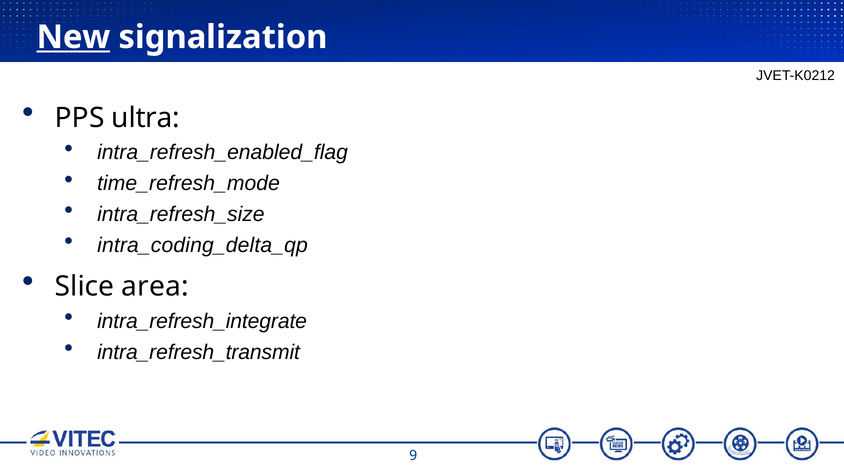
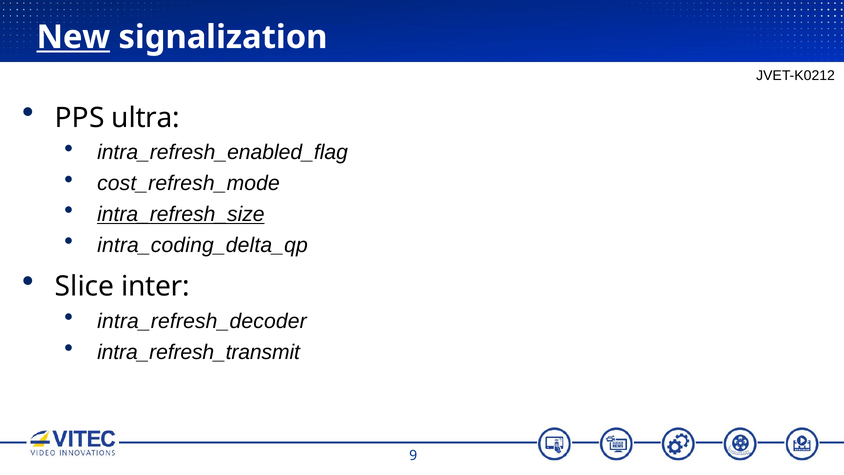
time_refresh_mode: time_refresh_mode -> cost_refresh_mode
intra_refresh_size underline: none -> present
area: area -> inter
intra_refresh_integrate: intra_refresh_integrate -> intra_refresh_decoder
